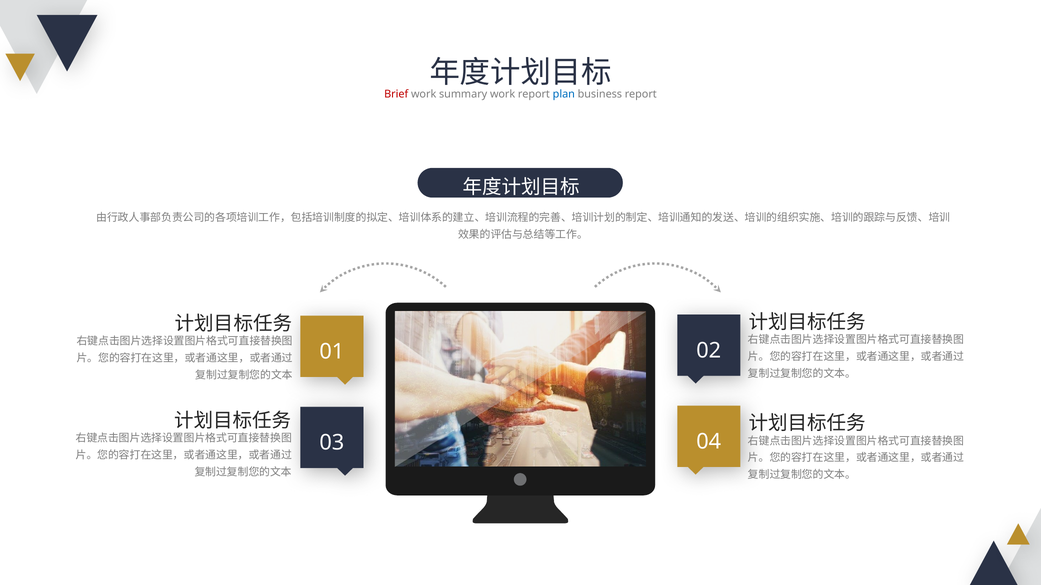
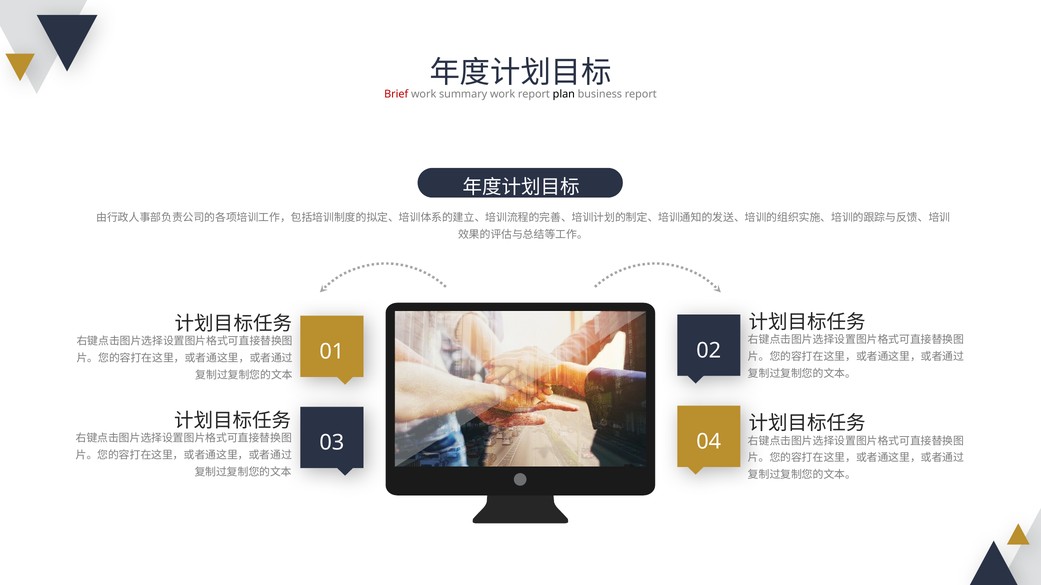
plan colour: blue -> black
